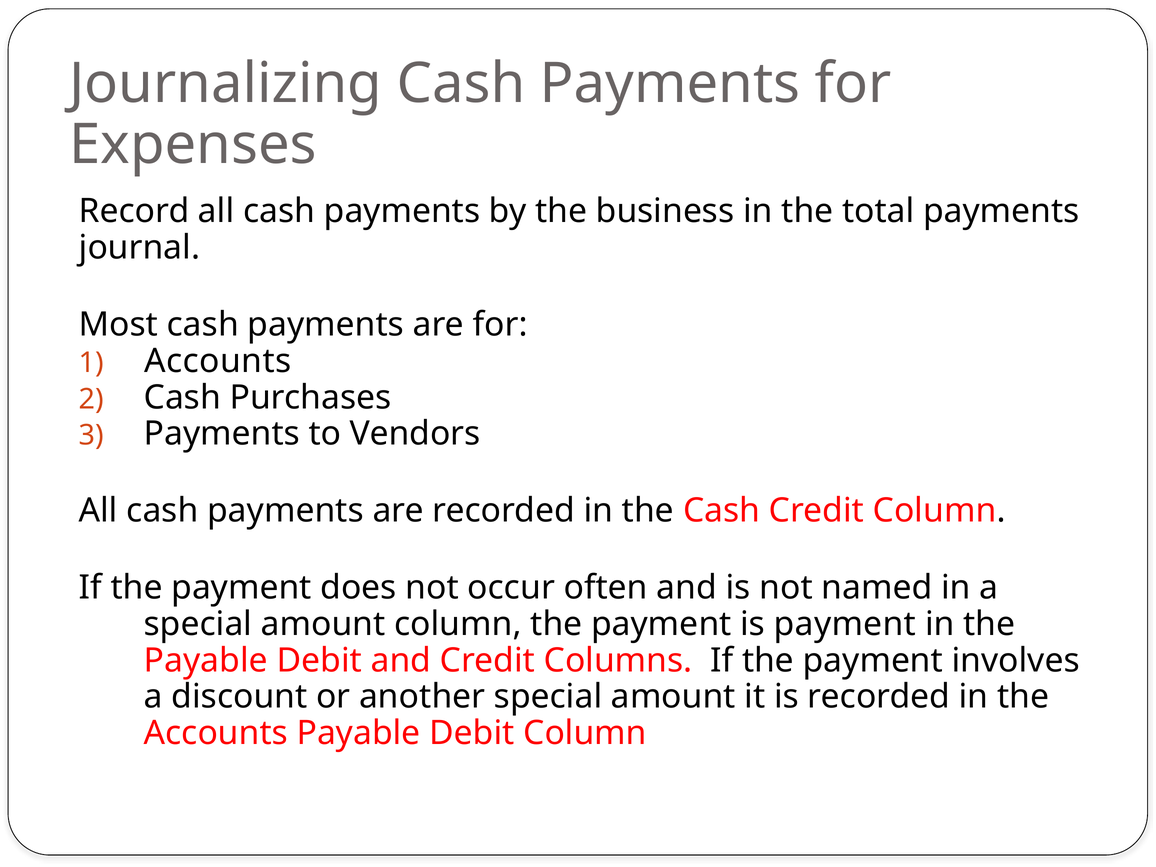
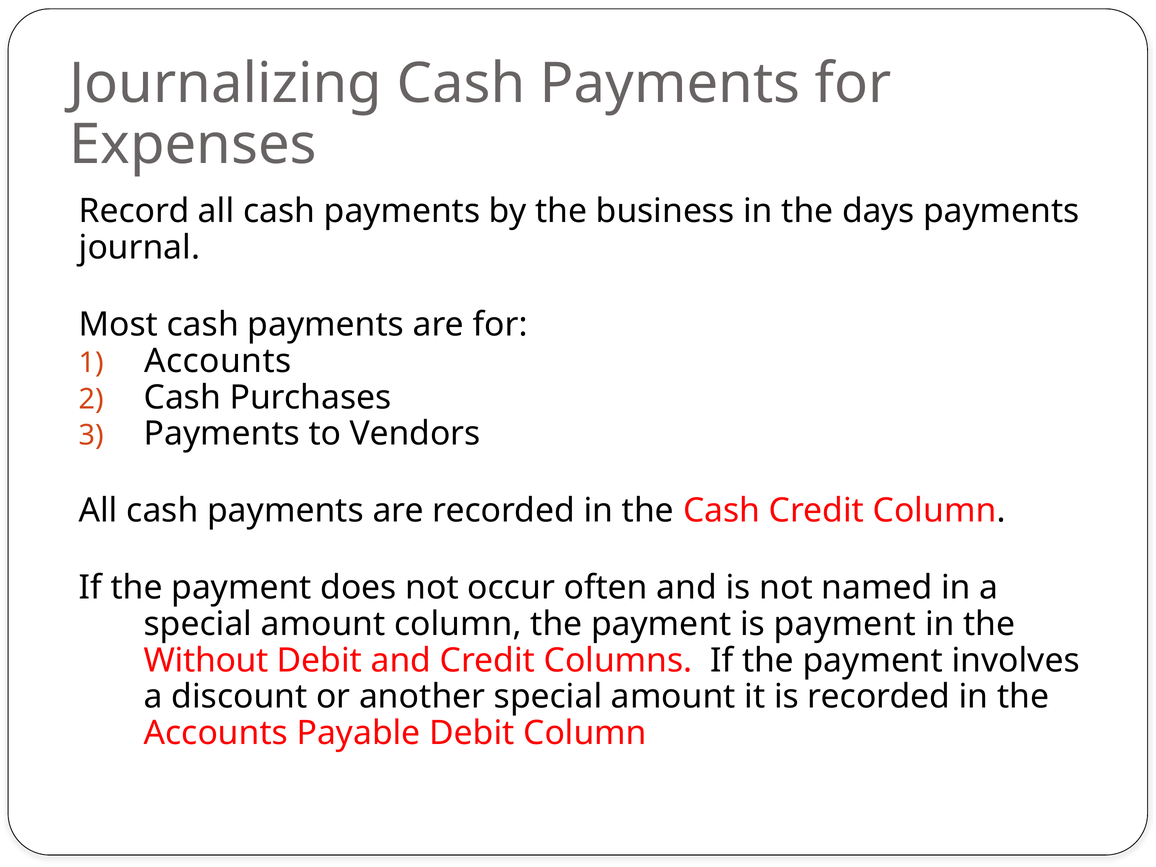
total: total -> days
Payable at (206, 660): Payable -> Without
